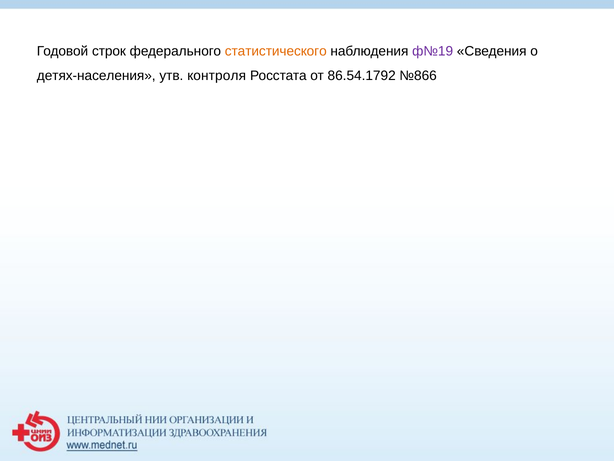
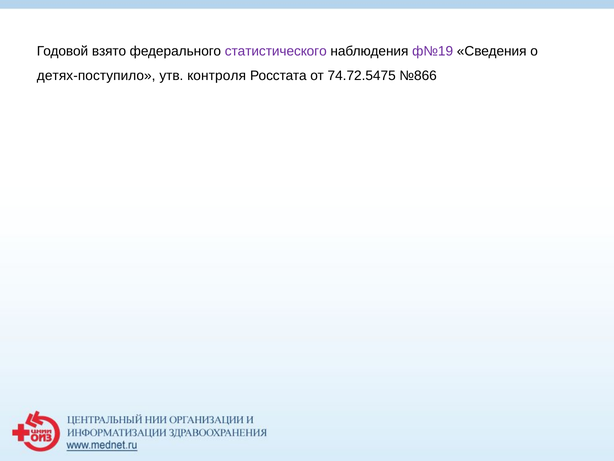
строк: строк -> взято
статистического colour: orange -> purple
детях-населения: детях-населения -> детях-поступило
86.54.1792: 86.54.1792 -> 74.72.5475
